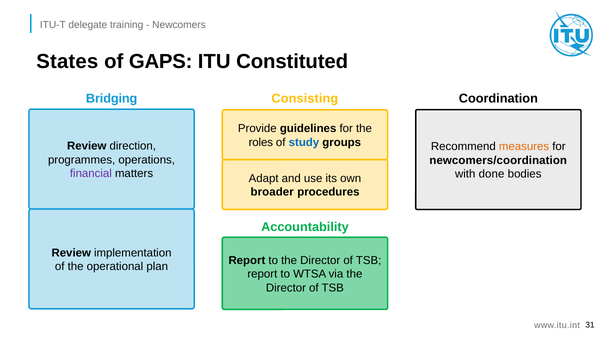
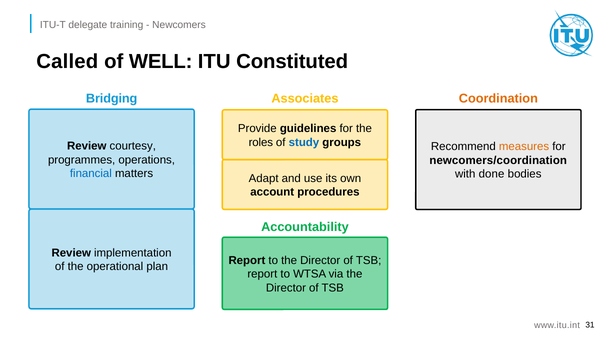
States: States -> Called
GAPS: GAPS -> WELL
Consisting: Consisting -> Associates
Coordination colour: black -> orange
direction: direction -> courtesy
financial colour: purple -> blue
broader: broader -> account
